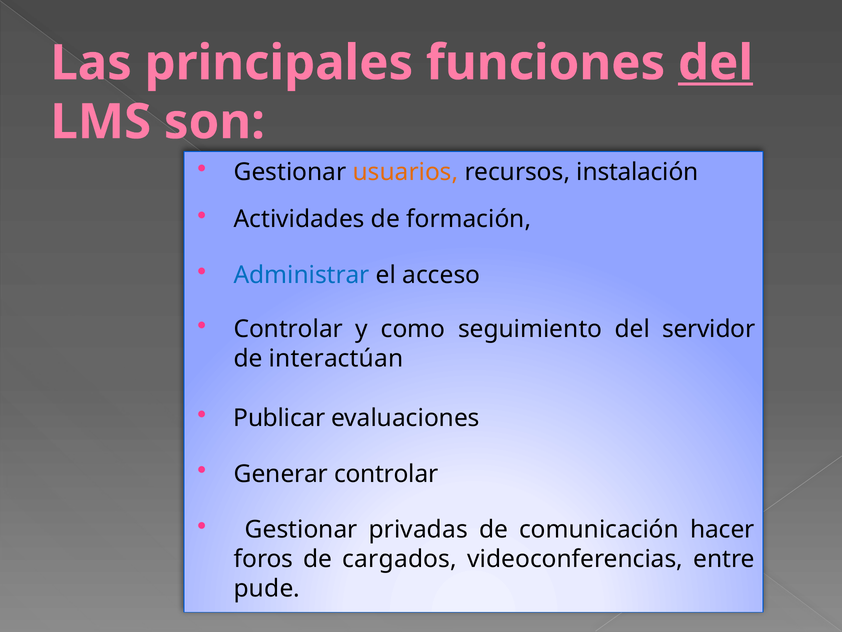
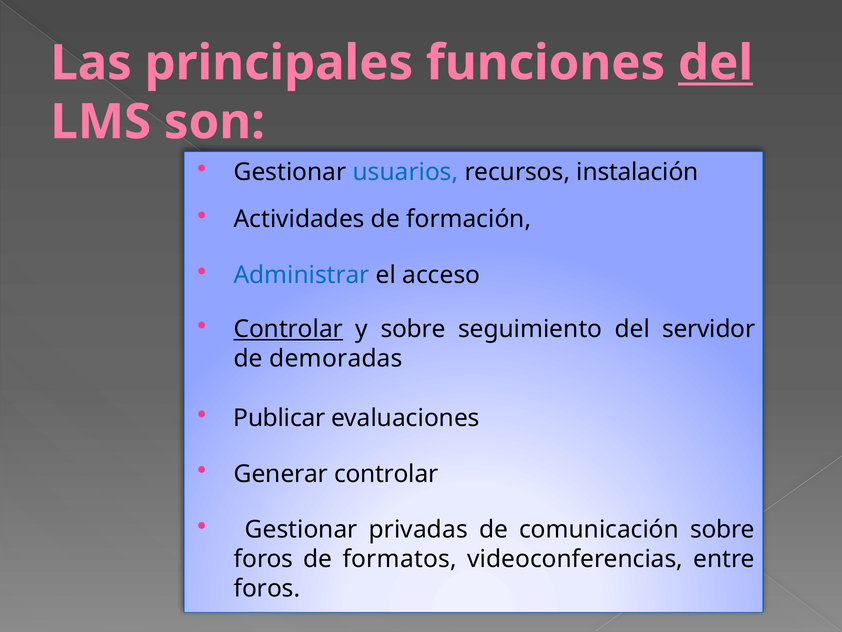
usuarios colour: orange -> blue
Controlar at (288, 329) underline: none -> present
y como: como -> sobre
interactúan: interactúan -> demoradas
comunicación hacer: hacer -> sobre
cargados: cargados -> formatos
pude at (267, 588): pude -> foros
